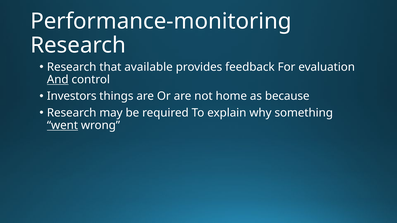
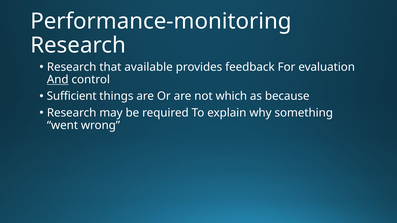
Investors: Investors -> Sufficient
home: home -> which
went underline: present -> none
